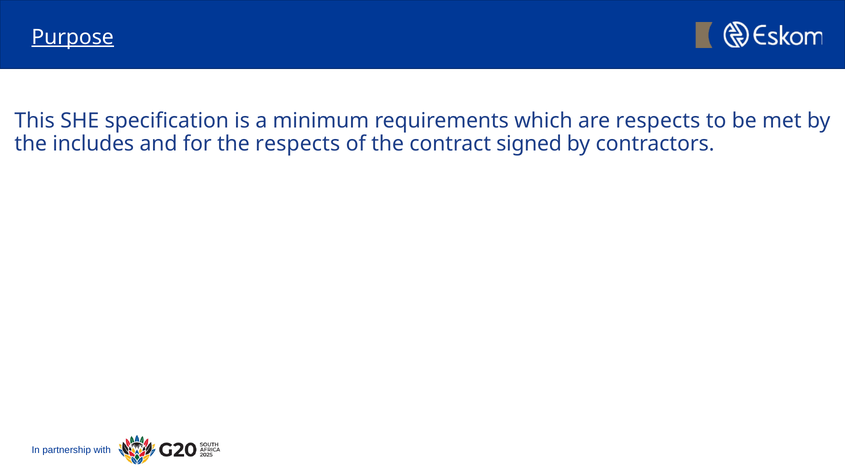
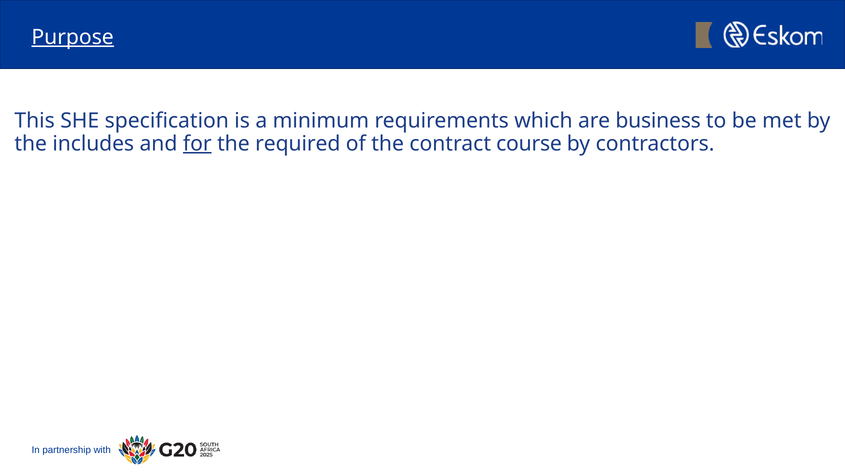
are respects: respects -> business
for underline: none -> present
the respects: respects -> required
signed: signed -> course
